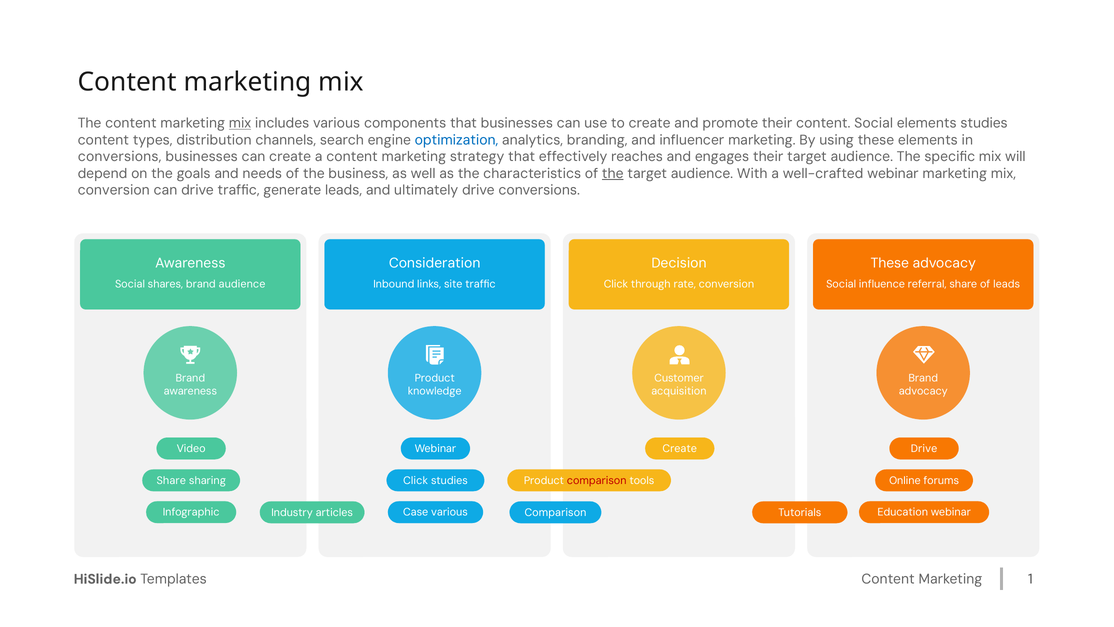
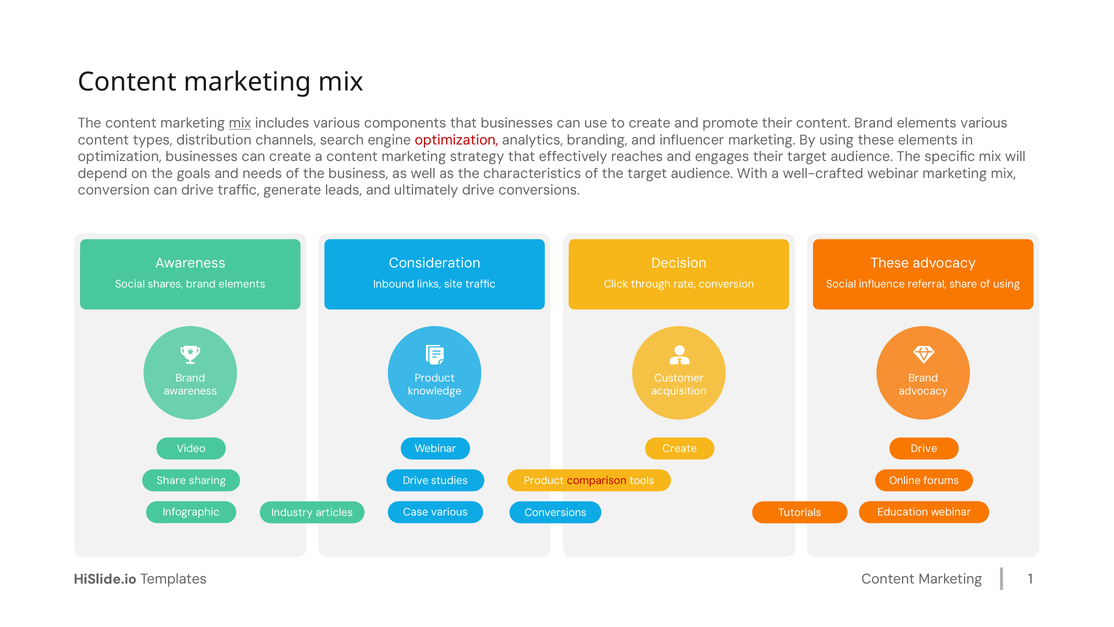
content Social: Social -> Brand
elements studies: studies -> various
optimization at (456, 140) colour: blue -> red
conversions at (120, 157): conversions -> optimization
the at (613, 173) underline: present -> none
shares brand audience: audience -> elements
of leads: leads -> using
Click at (416, 480): Click -> Drive
Comparison at (555, 512): Comparison -> Conversions
